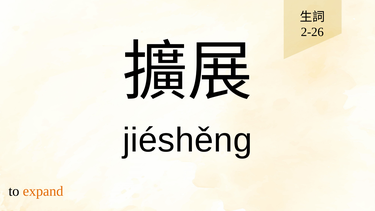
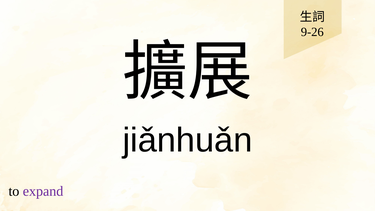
2-26: 2-26 -> 9-26
jiéshěng: jiéshěng -> jiǎnhuǎn
expand colour: orange -> purple
